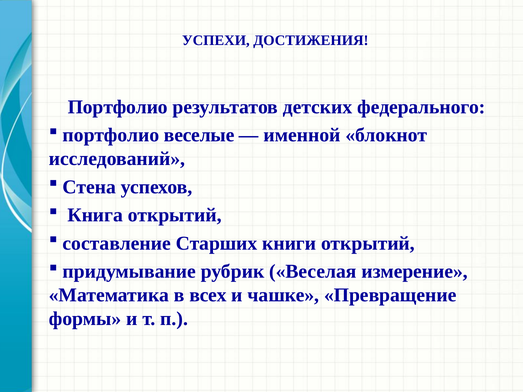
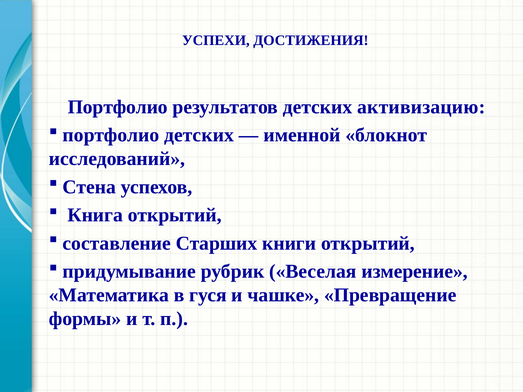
федерального: федерального -> активизацию
портфолио веселые: веселые -> детских
всех: всех -> гуся
